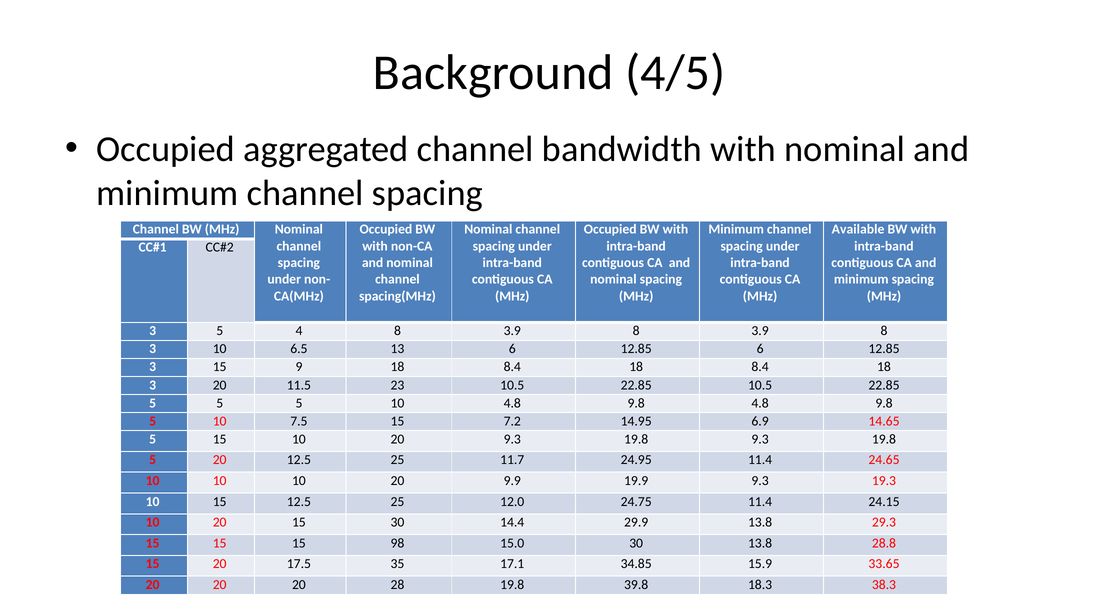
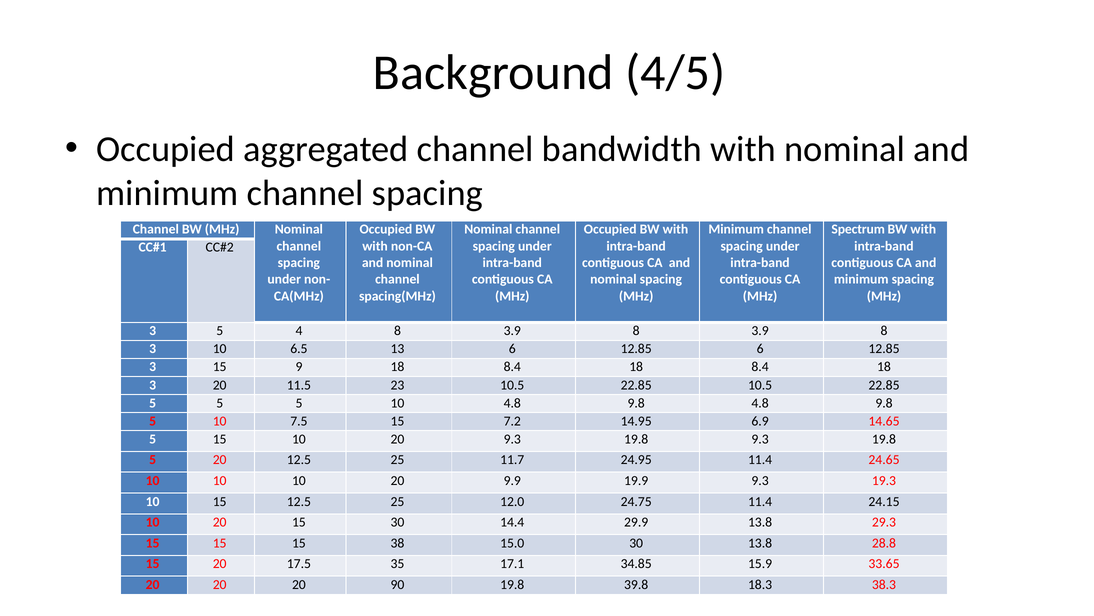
Available: Available -> Spectrum
98: 98 -> 38
28: 28 -> 90
